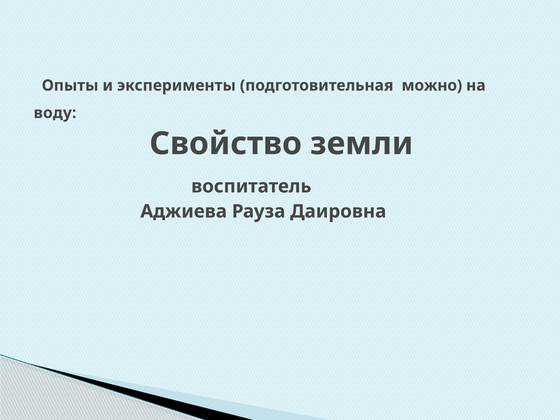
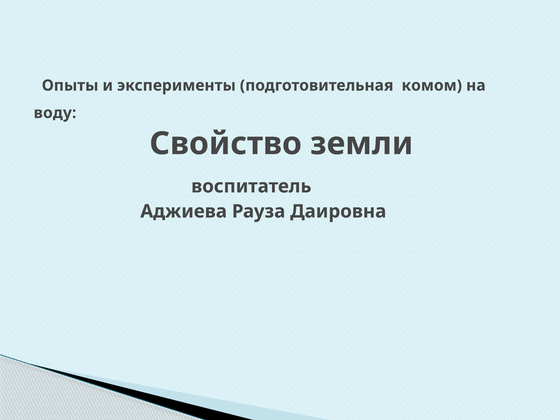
можно: можно -> комом
